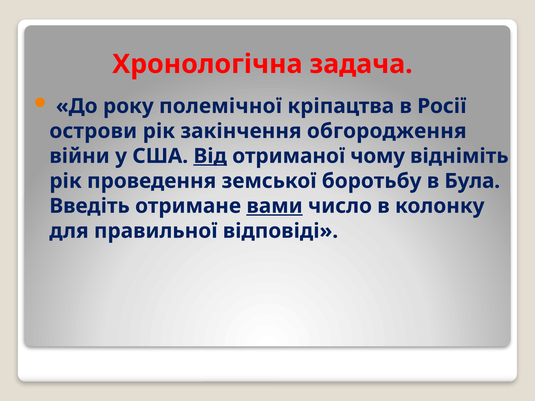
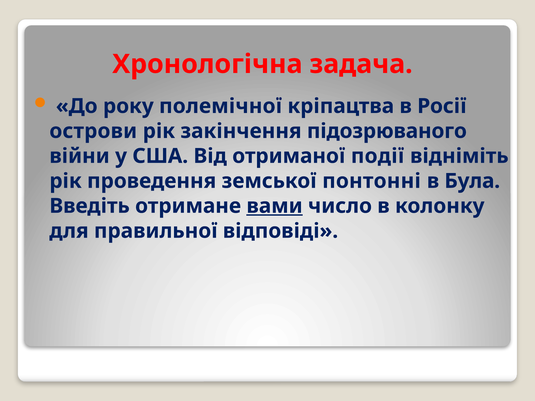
обгородження: обгородження -> підозрюваного
Від underline: present -> none
чому: чому -> події
боротьбу: боротьбу -> понтонні
